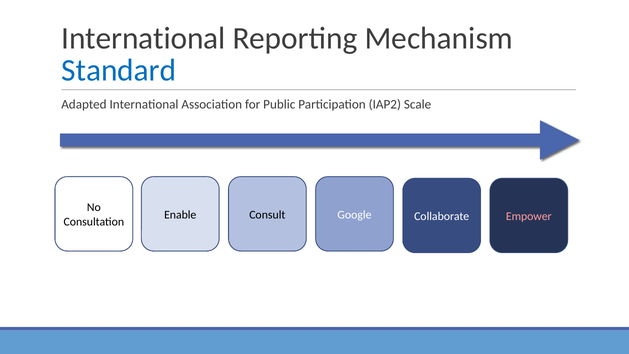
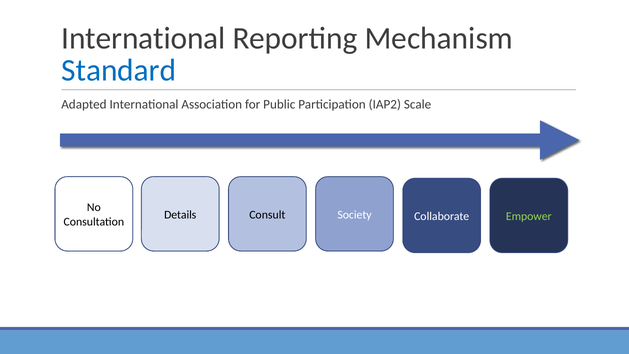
Enable: Enable -> Details
Google: Google -> Society
Empower colour: pink -> light green
